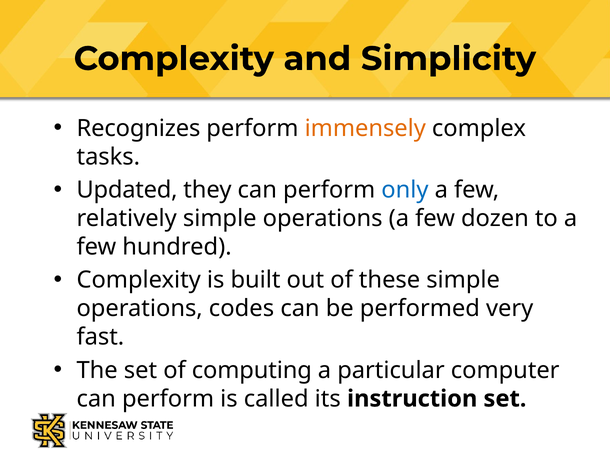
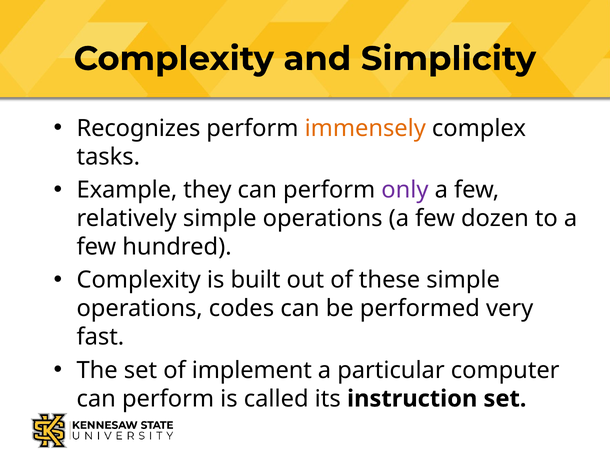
Updated: Updated -> Example
only colour: blue -> purple
computing: computing -> implement
